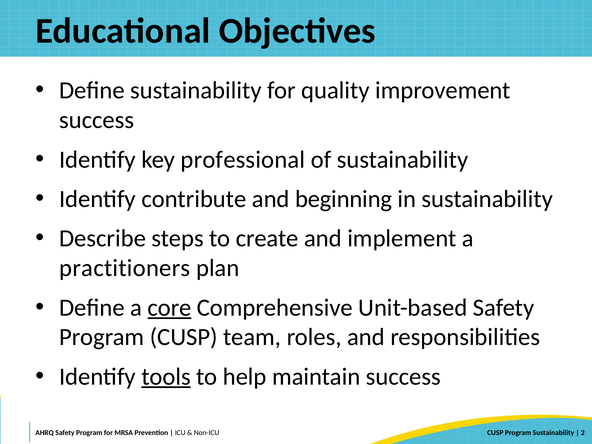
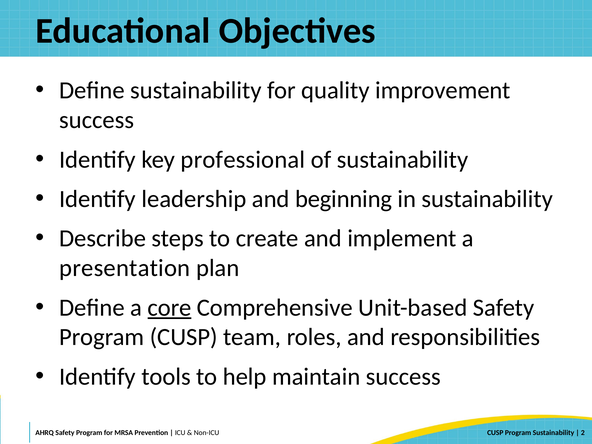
contribute: contribute -> leadership
practitioners: practitioners -> presentation
tools underline: present -> none
